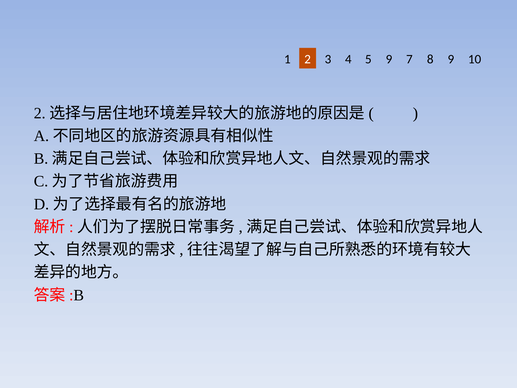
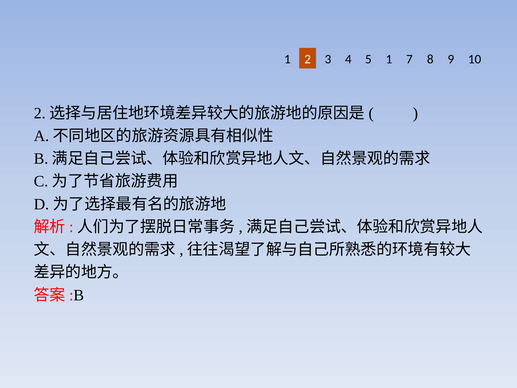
5 9: 9 -> 1
